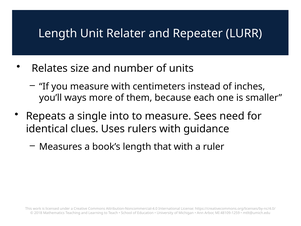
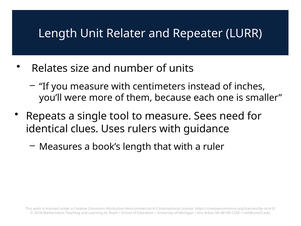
ways: ways -> were
into: into -> tool
